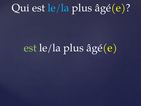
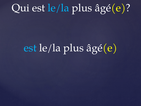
est at (30, 48) colour: light green -> light blue
